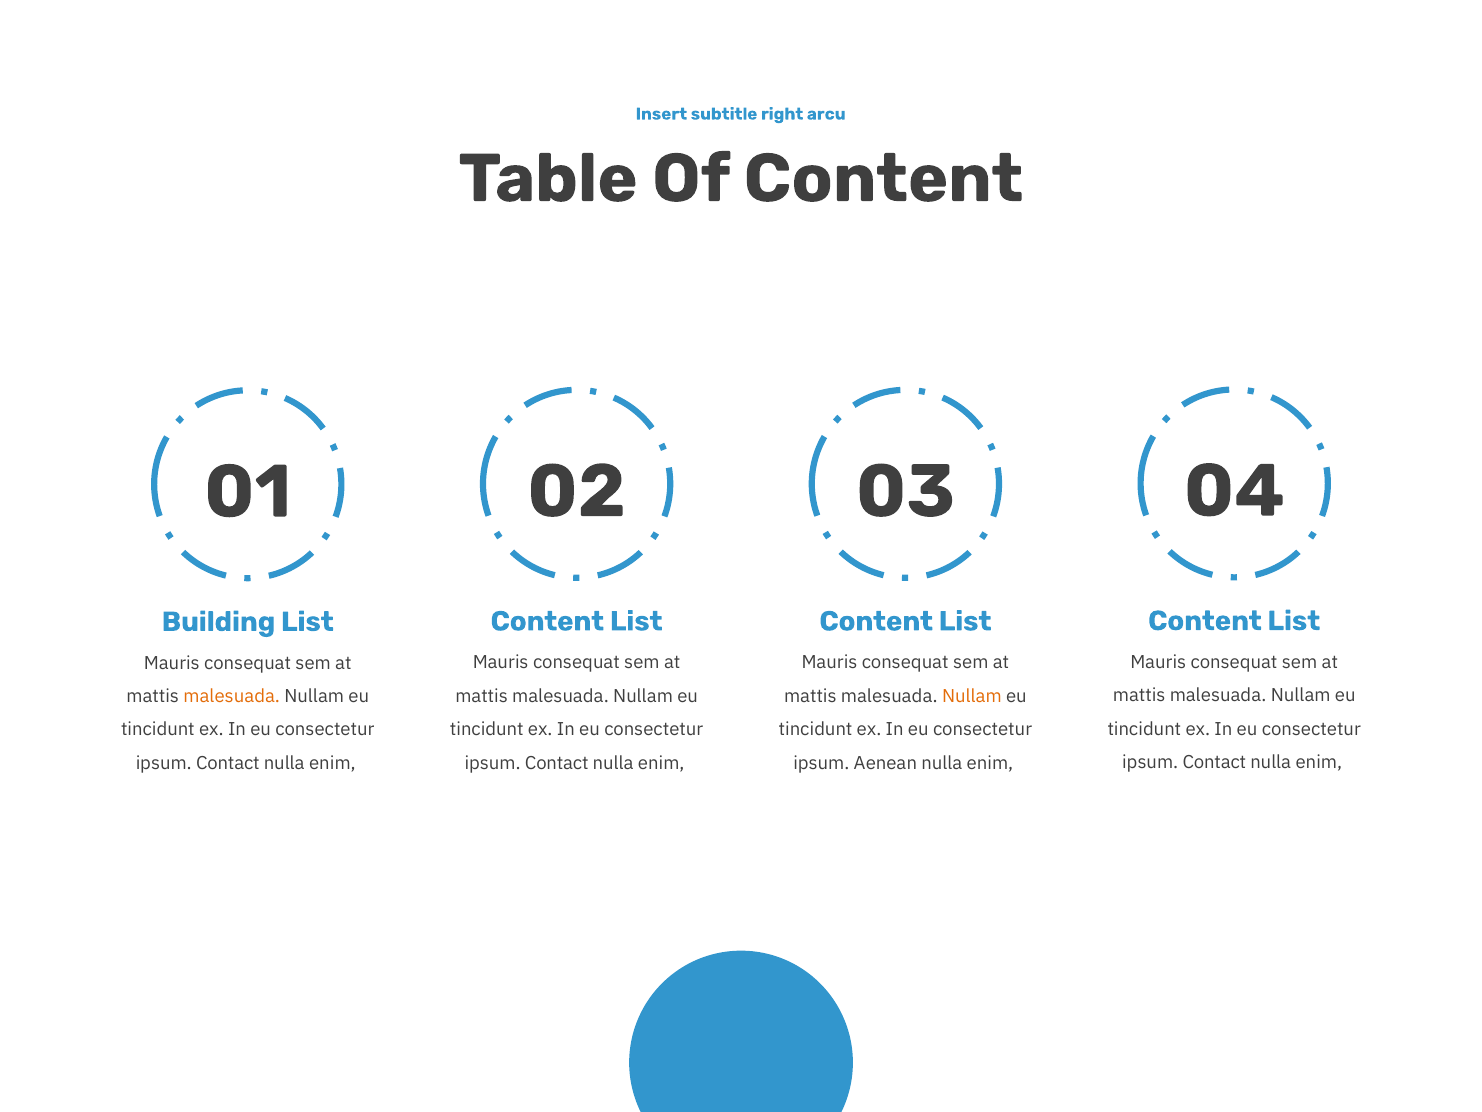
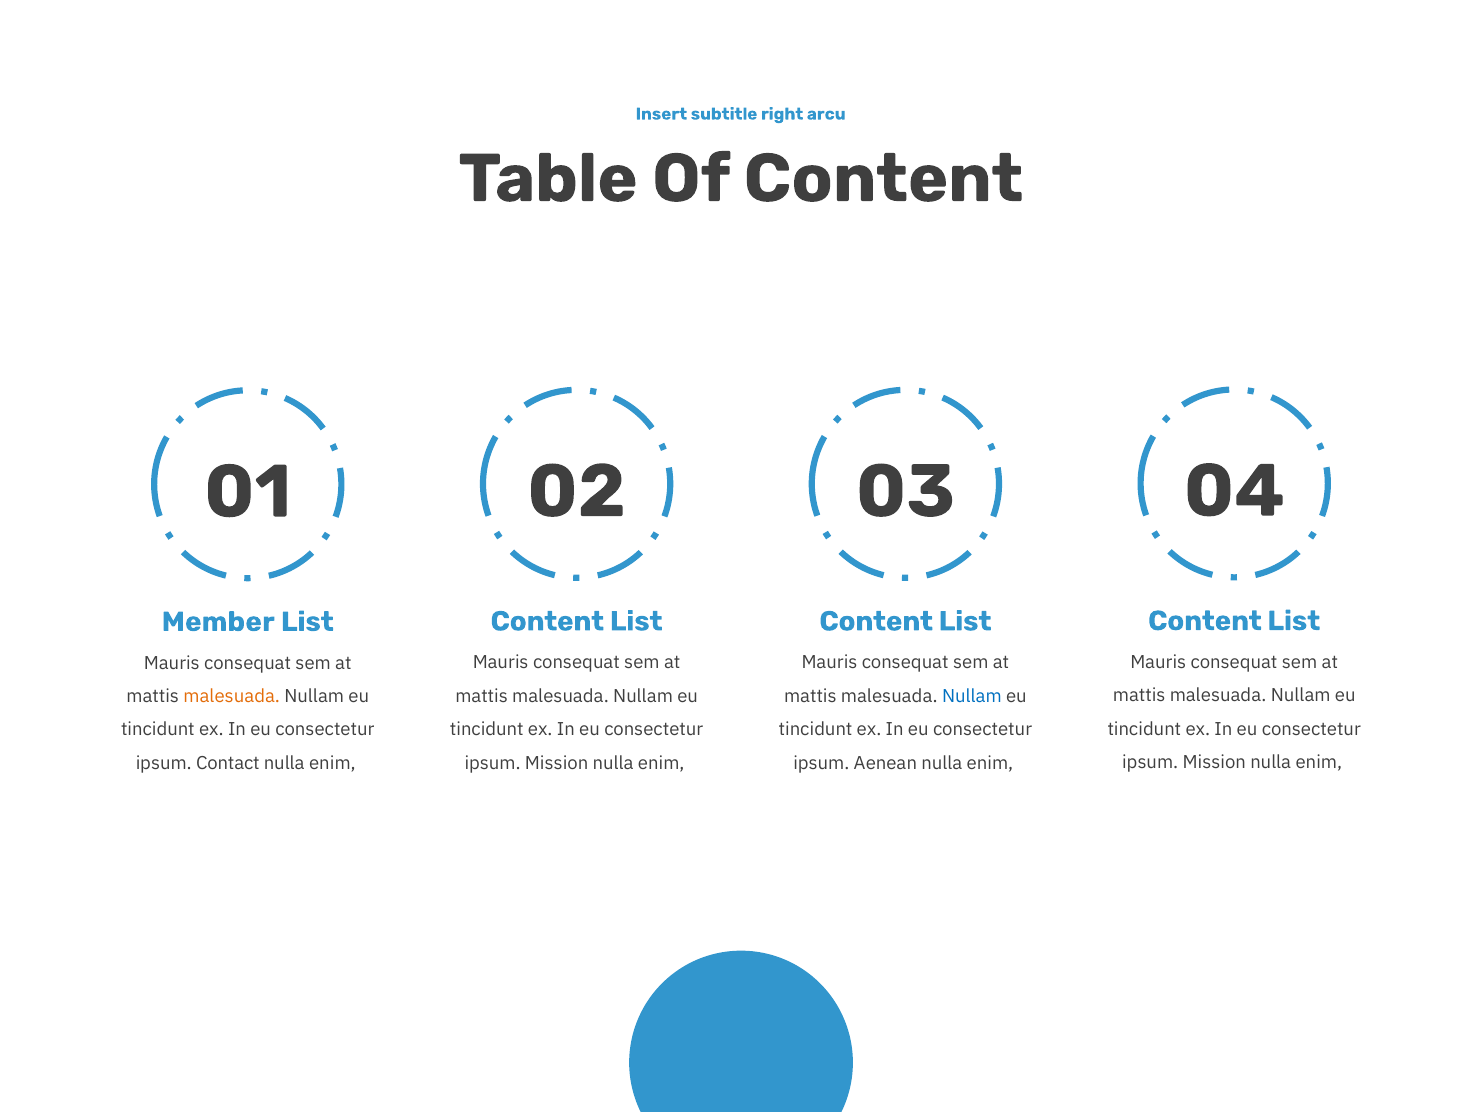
Building: Building -> Member
Nullam at (972, 696) colour: orange -> blue
Contact at (1214, 762): Contact -> Mission
Contact at (557, 763): Contact -> Mission
